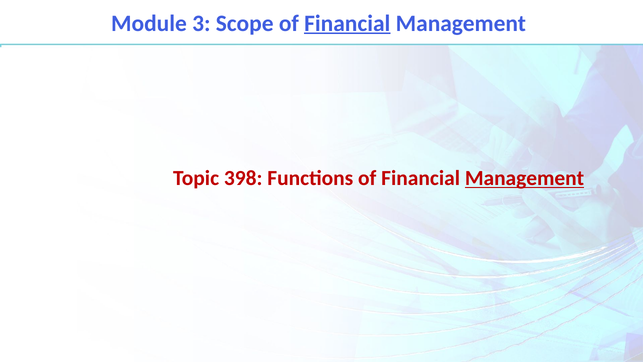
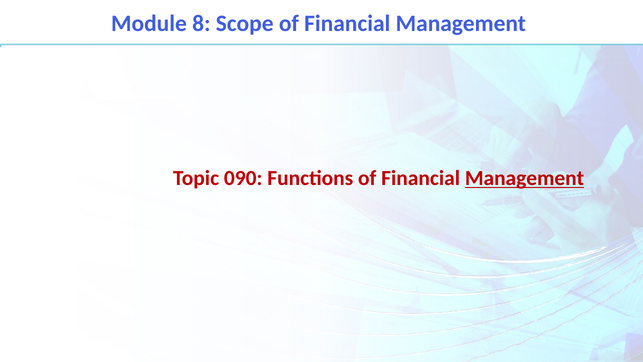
3: 3 -> 8
Financial at (347, 23) underline: present -> none
398: 398 -> 090
